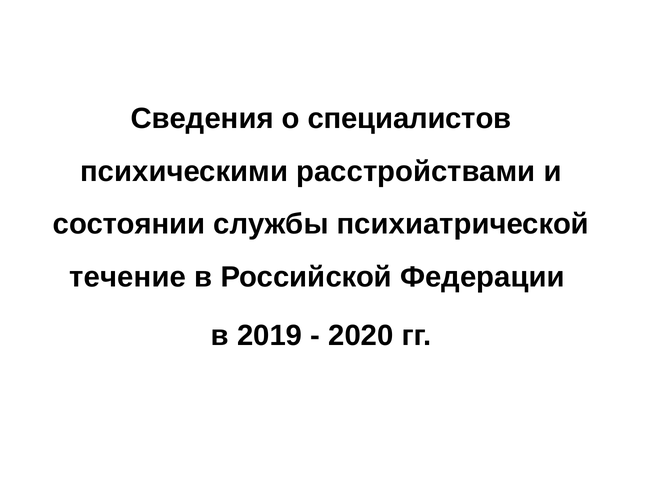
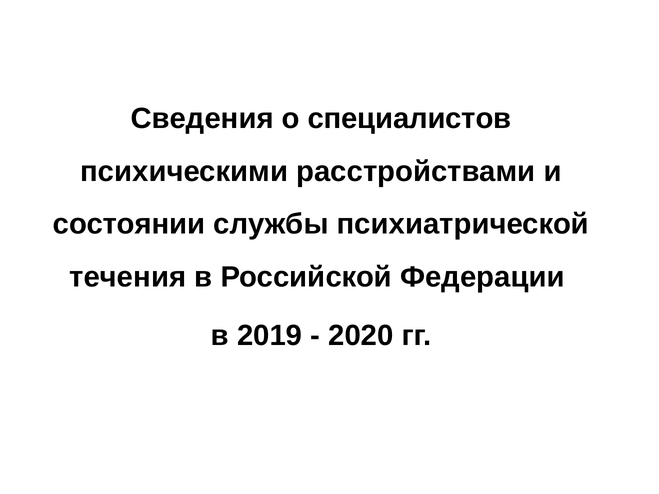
течение: течение -> течения
